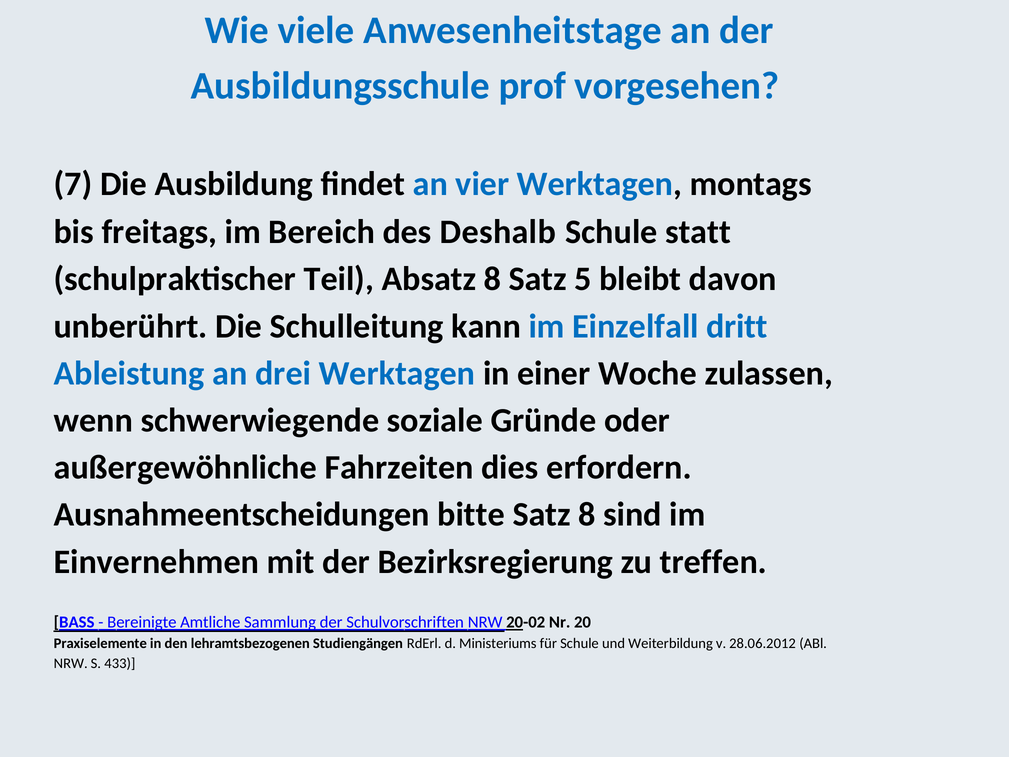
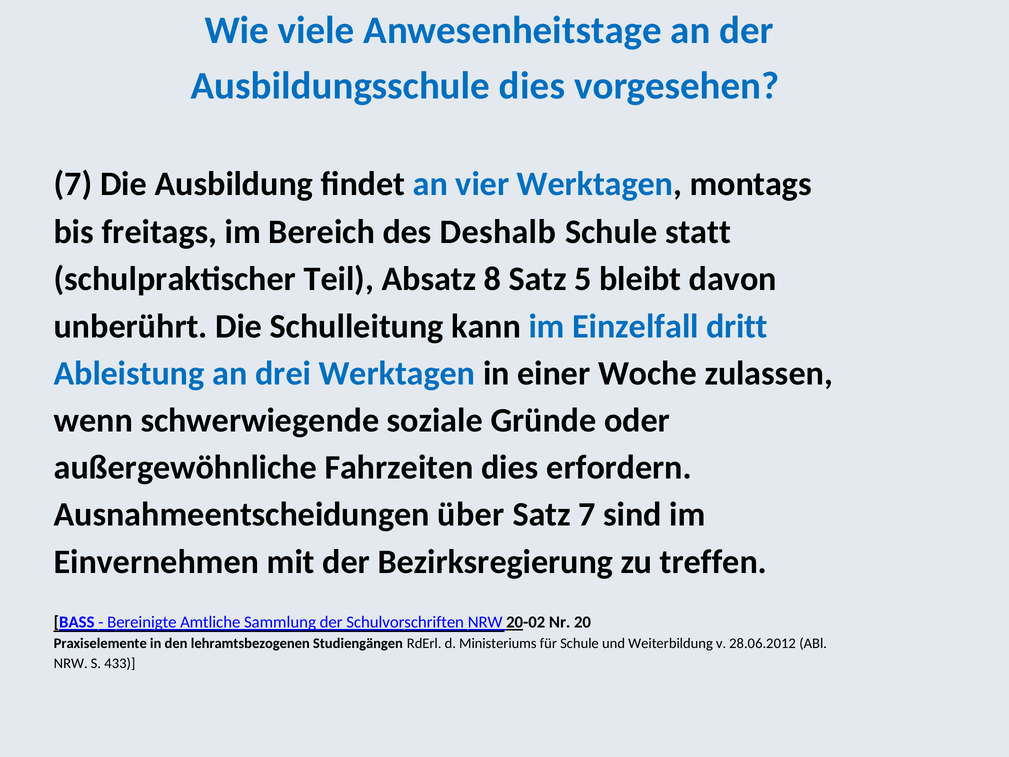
Ausbildungsschule prof: prof -> dies
bitte: bitte -> über
Satz 8: 8 -> 7
